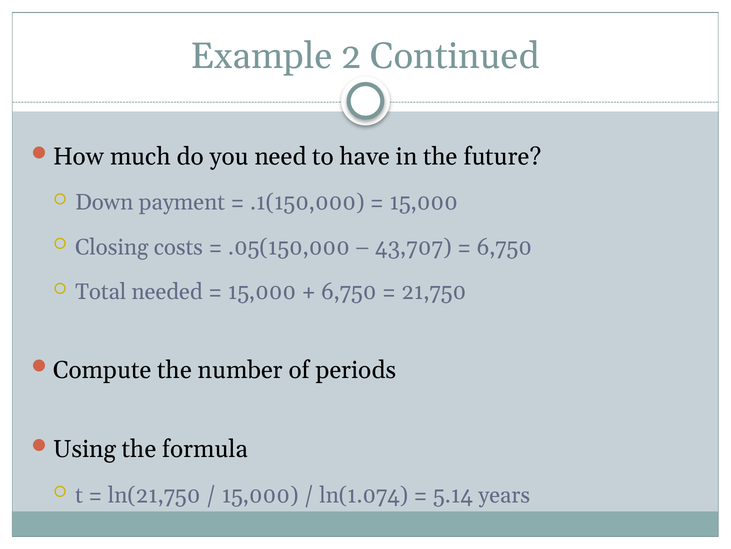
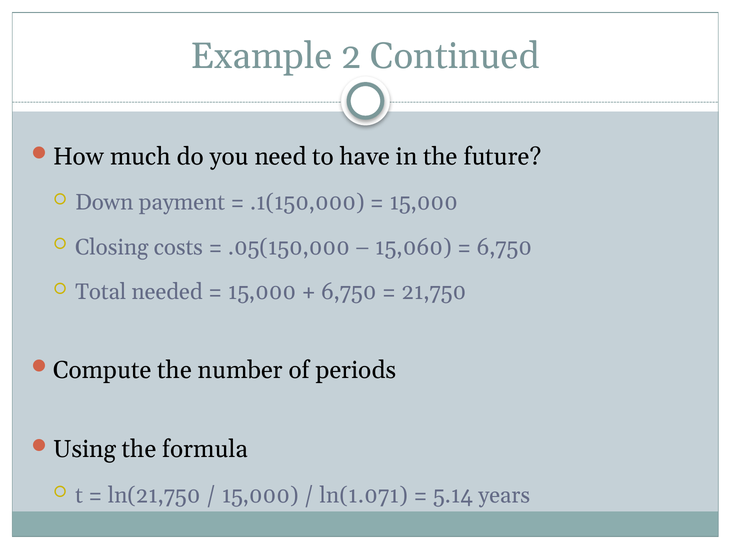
43,707: 43,707 -> 15,060
ln(1.074: ln(1.074 -> ln(1.071
